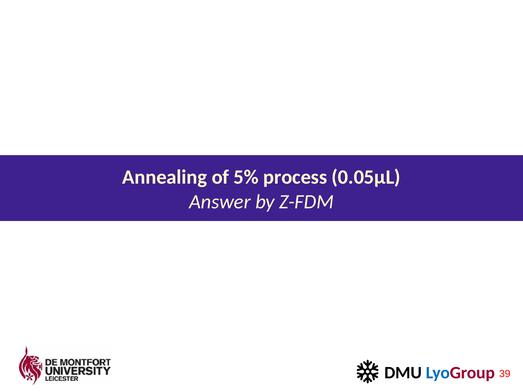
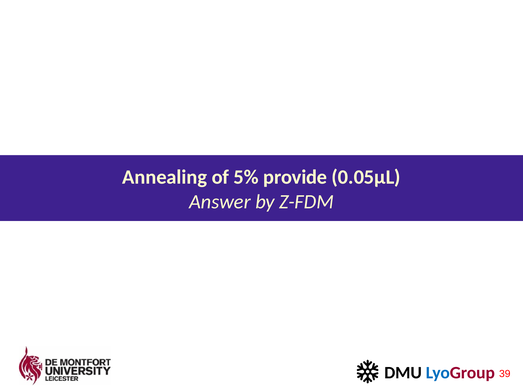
process: process -> provide
